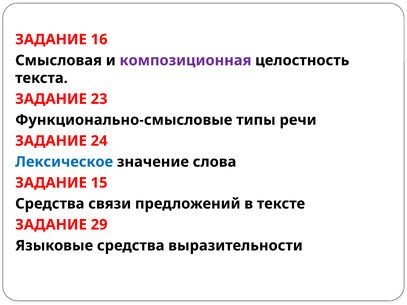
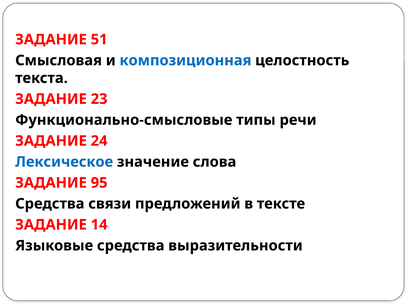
16: 16 -> 51
композиционная colour: purple -> blue
15: 15 -> 95
29: 29 -> 14
